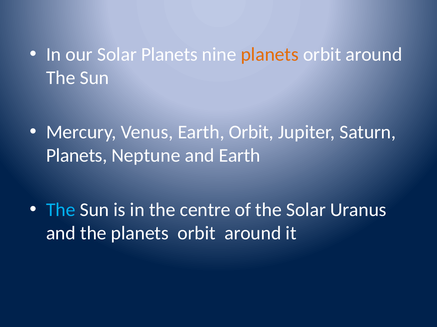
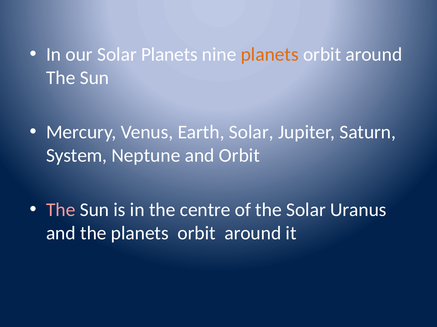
Earth Orbit: Orbit -> Solar
Planets at (77, 156): Planets -> System
and Earth: Earth -> Orbit
The at (61, 210) colour: light blue -> pink
